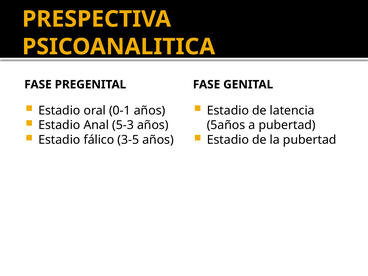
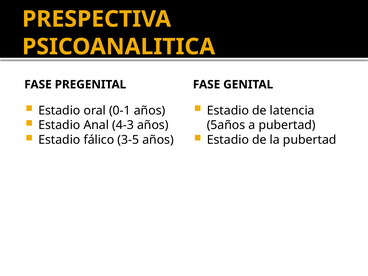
5-3: 5-3 -> 4-3
